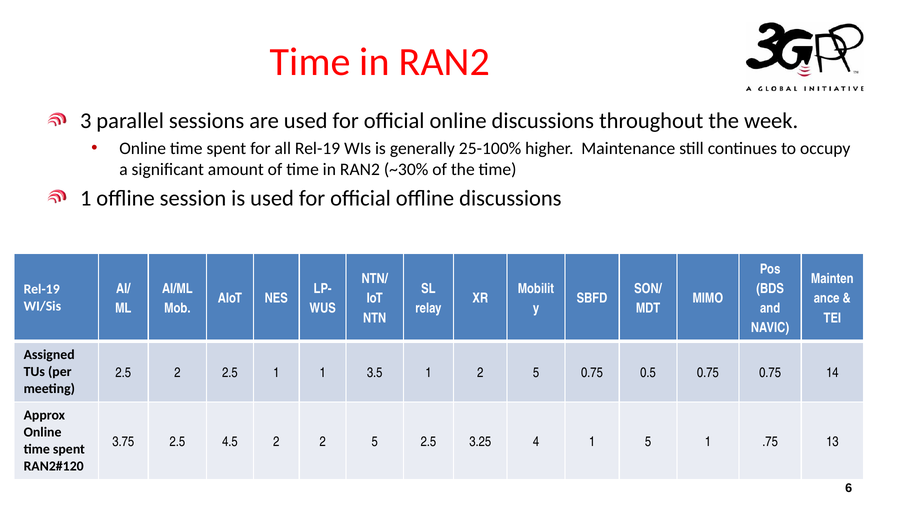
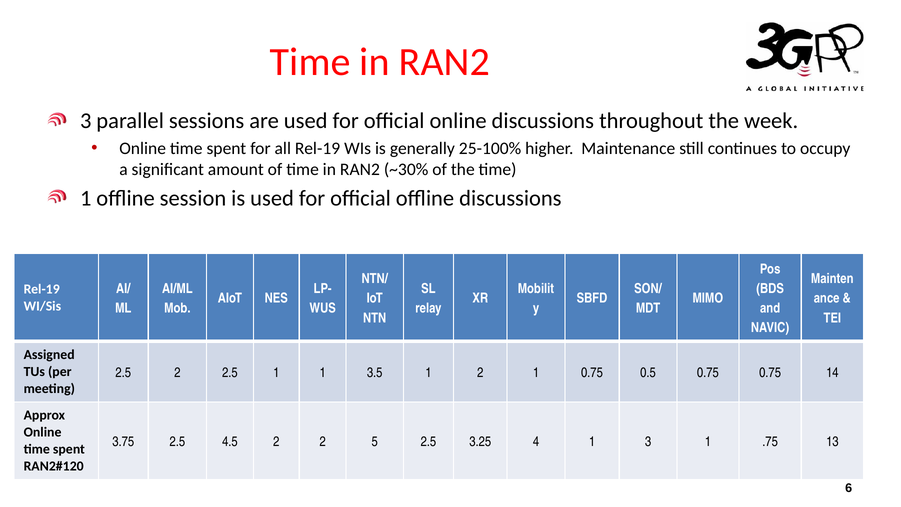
1 2 5: 5 -> 1
1 5: 5 -> 3
